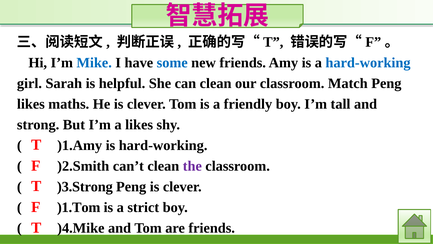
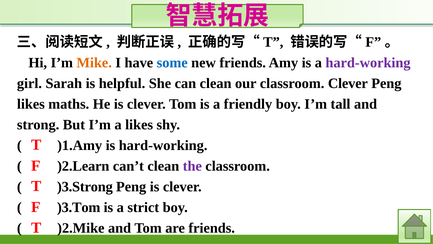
Mike colour: blue -> orange
hard-working at (368, 63) colour: blue -> purple
classroom Match: Match -> Clever
)2.Smith: )2.Smith -> )2.Learn
)1.Tom: )1.Tom -> )3.Tom
)4.Mike: )4.Mike -> )2.Mike
